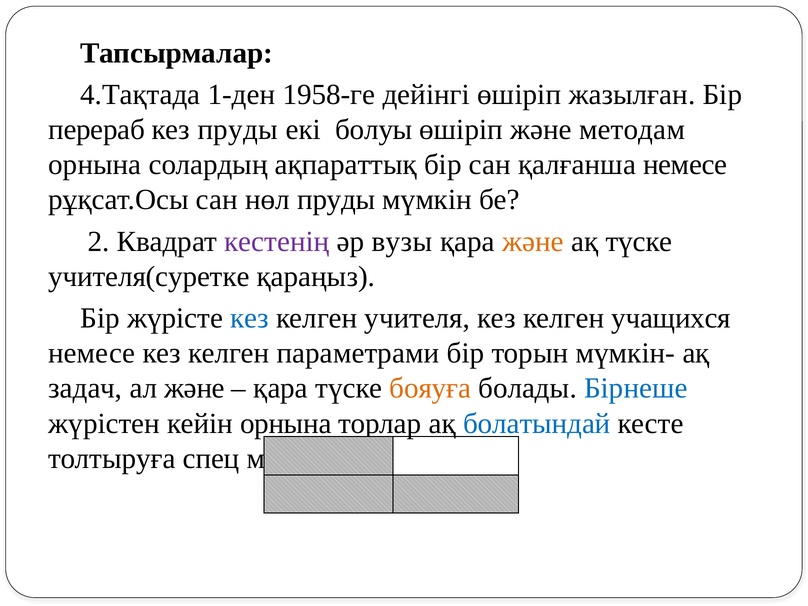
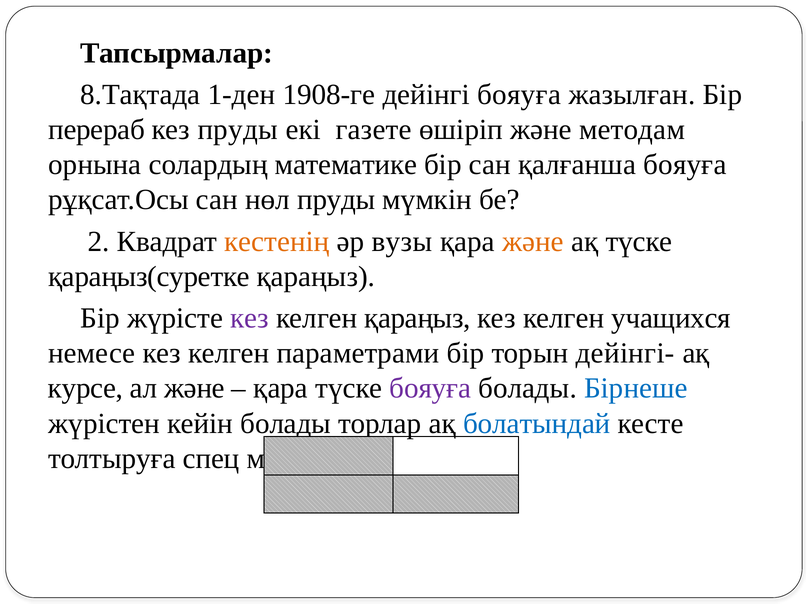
4.Тақтада: 4.Тақтада -> 8.Тақтада
1958-ге: 1958-ге -> 1908-ге
дейінгі өшіріп: өшіріп -> бояуға
болуы: болуы -> газете
ақпараттық: ақпараттық -> математике
қалғанша немесе: немесе -> бояуға
кестенің colour: purple -> orange
учителя(суретке: учителя(суретке -> қараңыз(суретке
кез at (250, 318) colour: blue -> purple
келген учителя: учителя -> қараңыз
мүмкін-: мүмкін- -> дейінгі-
задач: задач -> курсе
бояуға at (430, 388) colour: orange -> purple
кейін орнына: орнына -> болады
